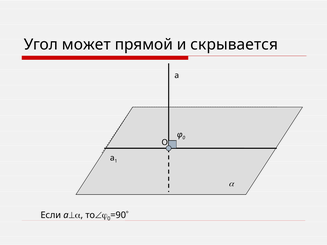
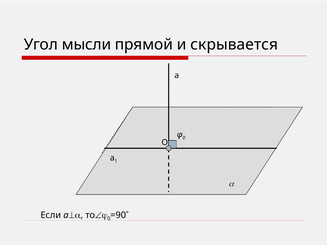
может: может -> мысли
